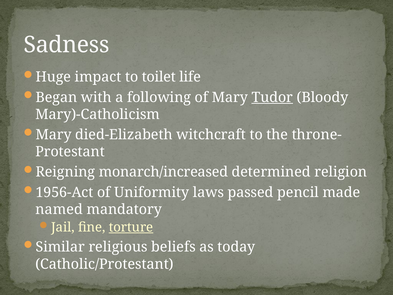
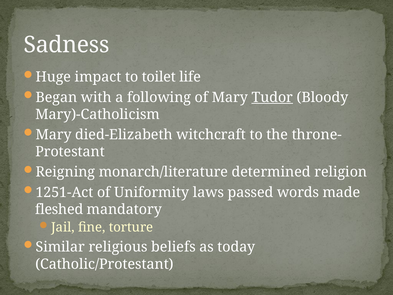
monarch/increased: monarch/increased -> monarch/literature
1956-Act: 1956-Act -> 1251-Act
pencil: pencil -> words
named: named -> fleshed
torture underline: present -> none
